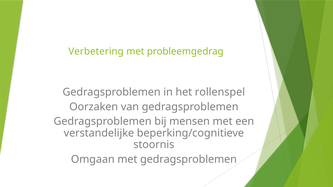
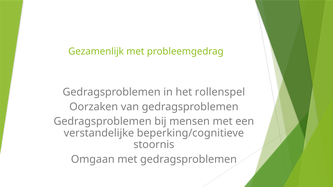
Verbetering: Verbetering -> Gezamenlijk
